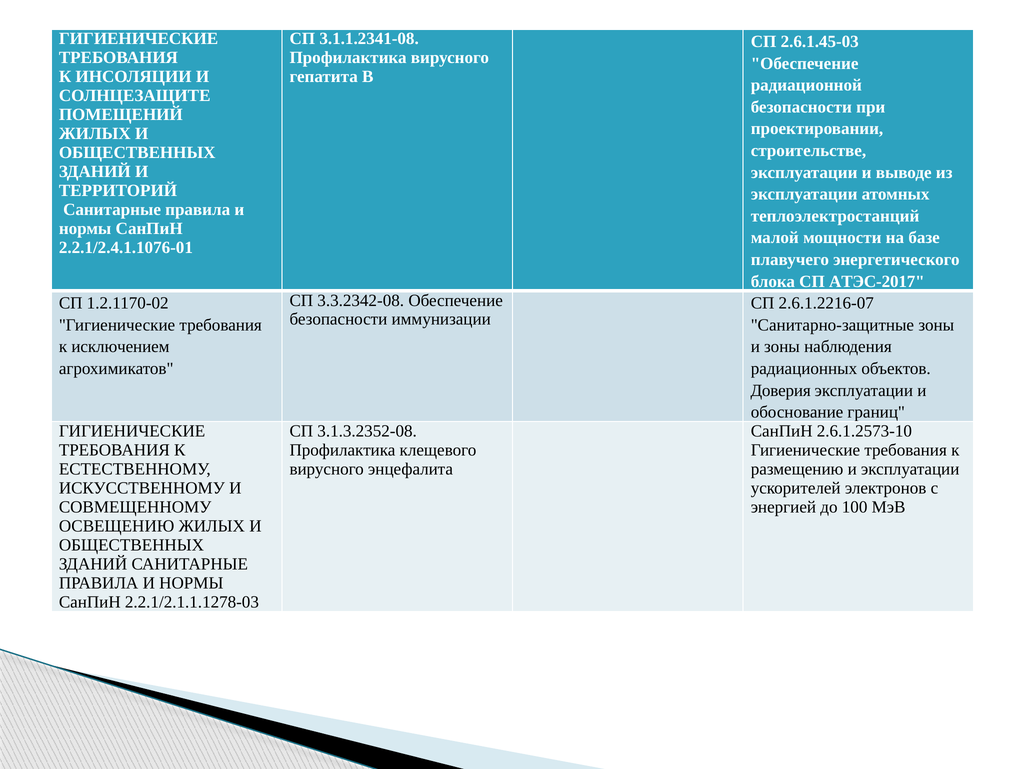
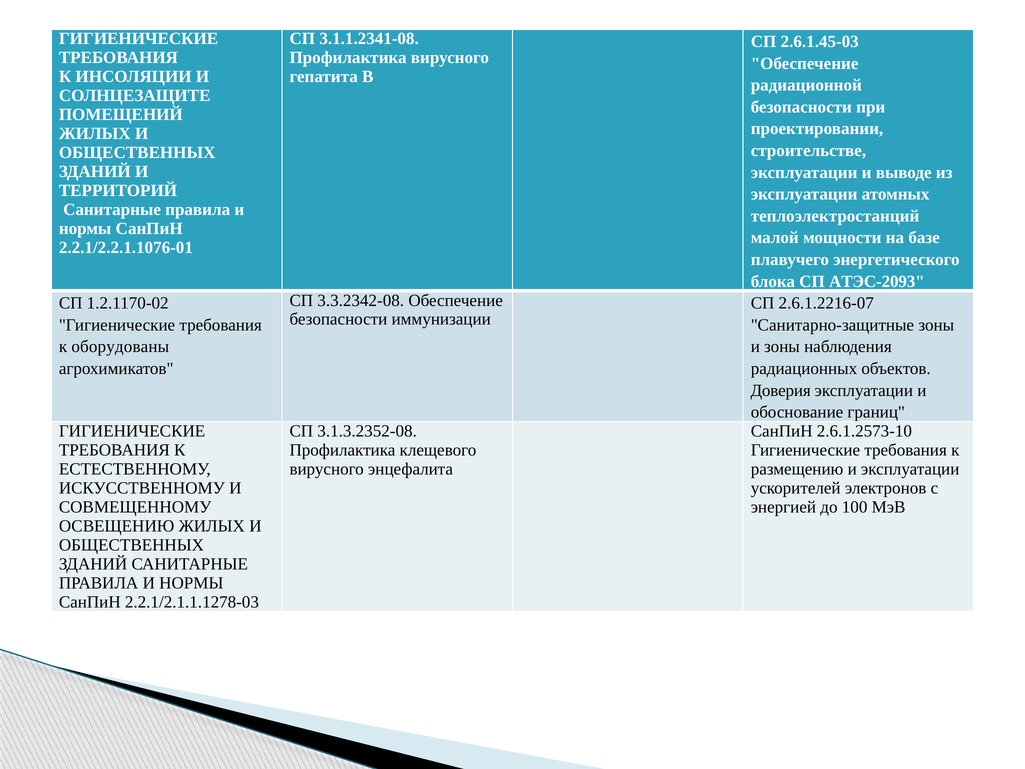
2.2.1/2.4.1.1076-01: 2.2.1/2.4.1.1076-01 -> 2.2.1/2.2.1.1076-01
АТЭС-2017: АТЭС-2017 -> АТЭС-2093
исключением: исключением -> оборудованы
